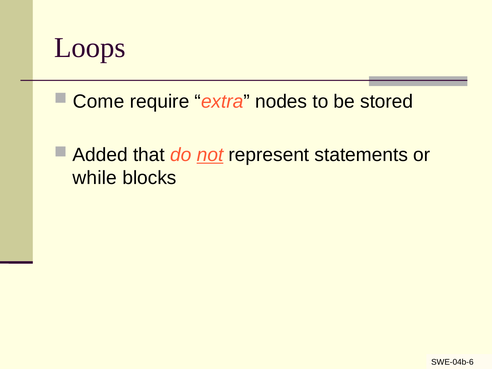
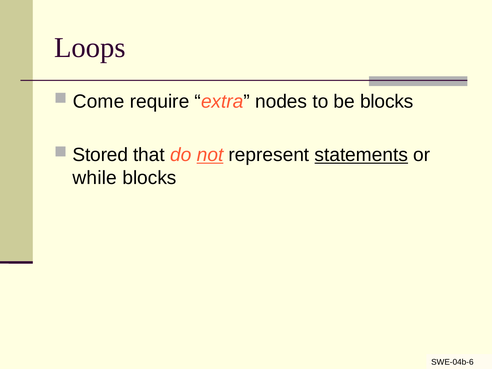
be stored: stored -> blocks
Added: Added -> Stored
statements underline: none -> present
